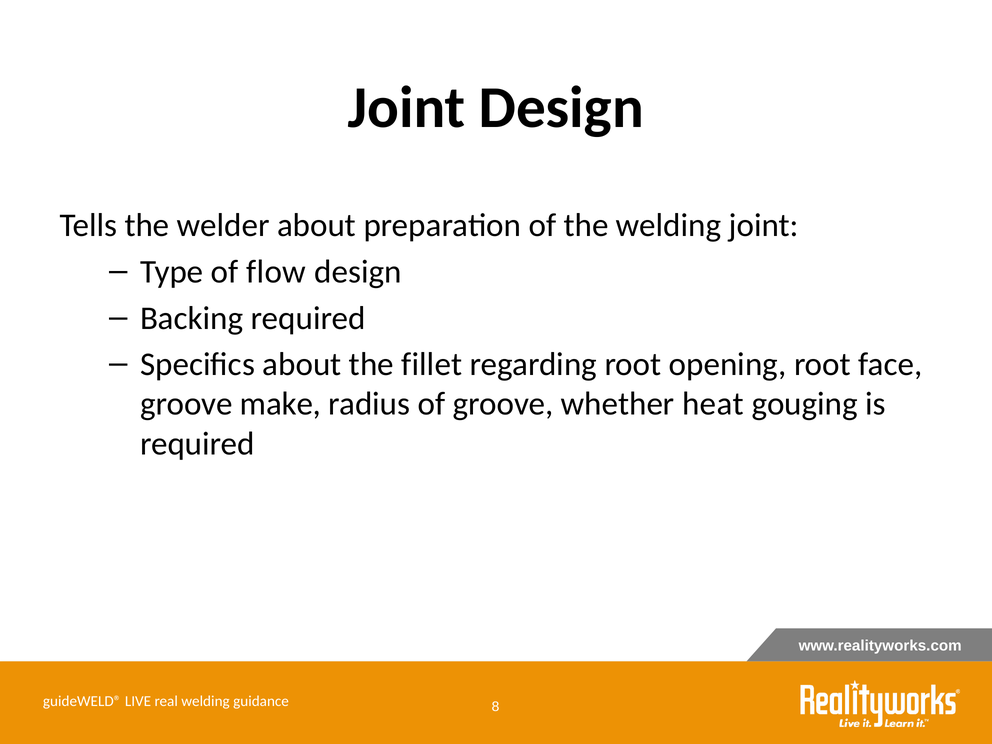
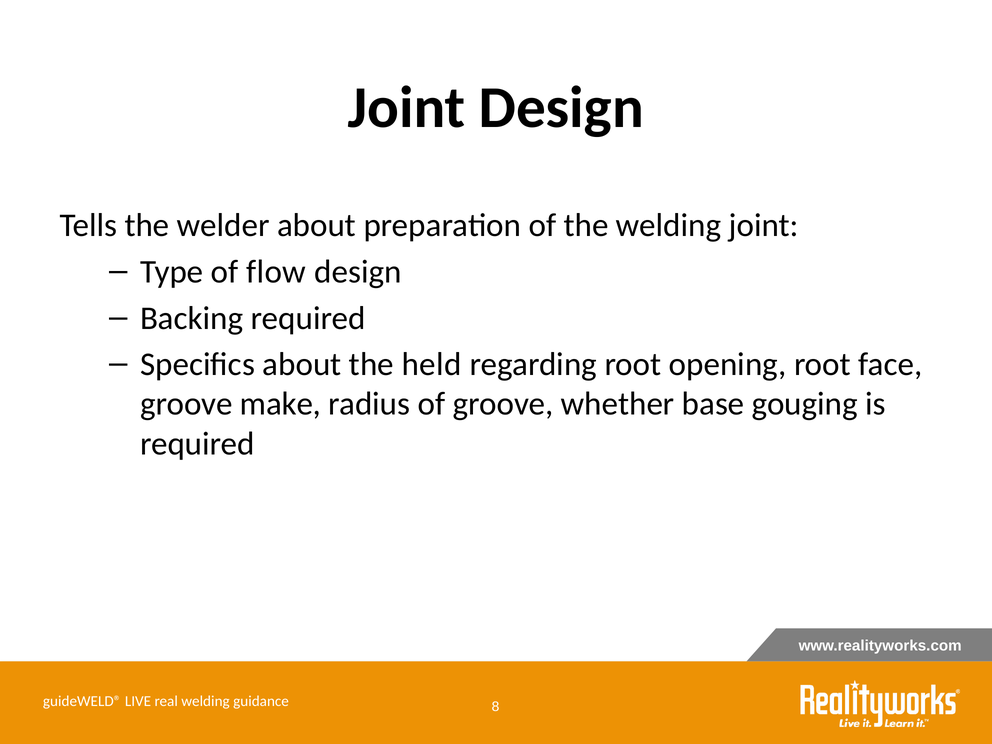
fillet: fillet -> held
heat: heat -> base
